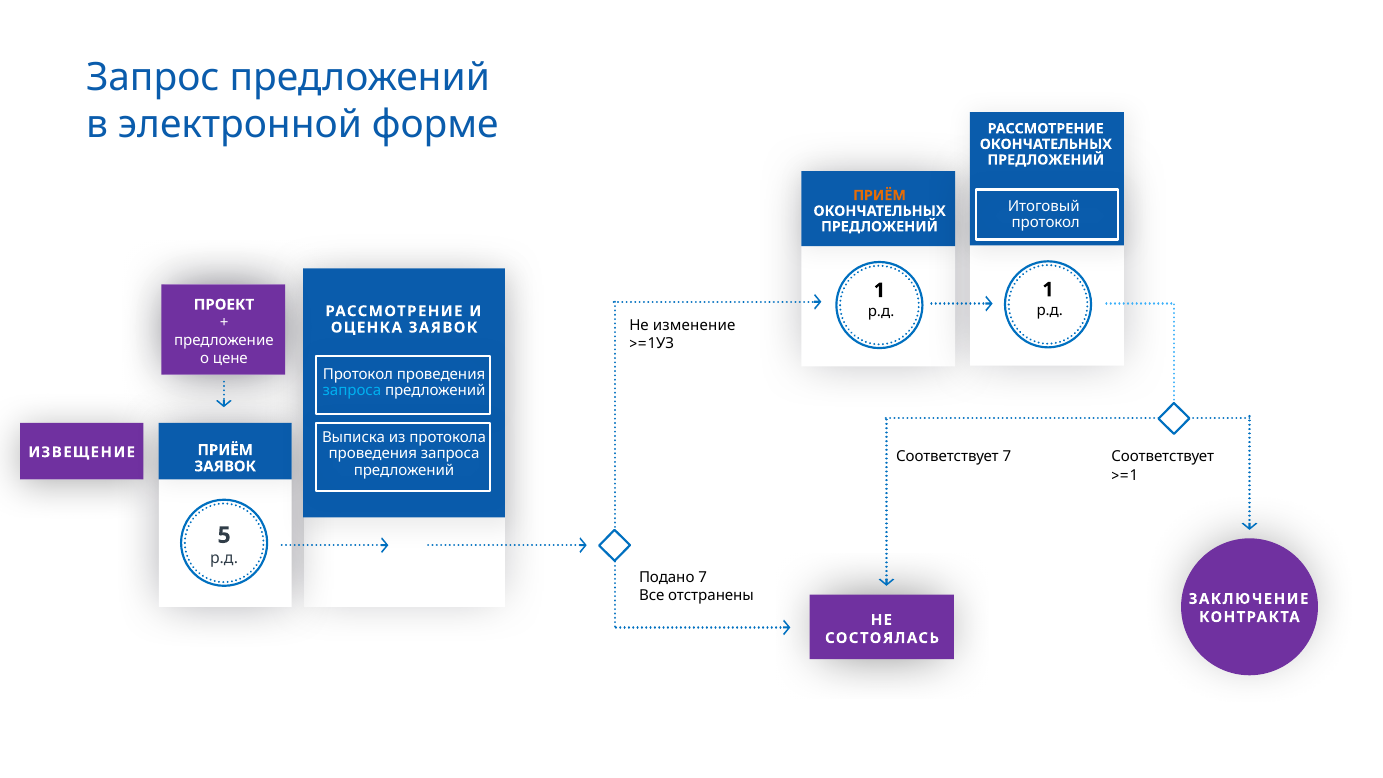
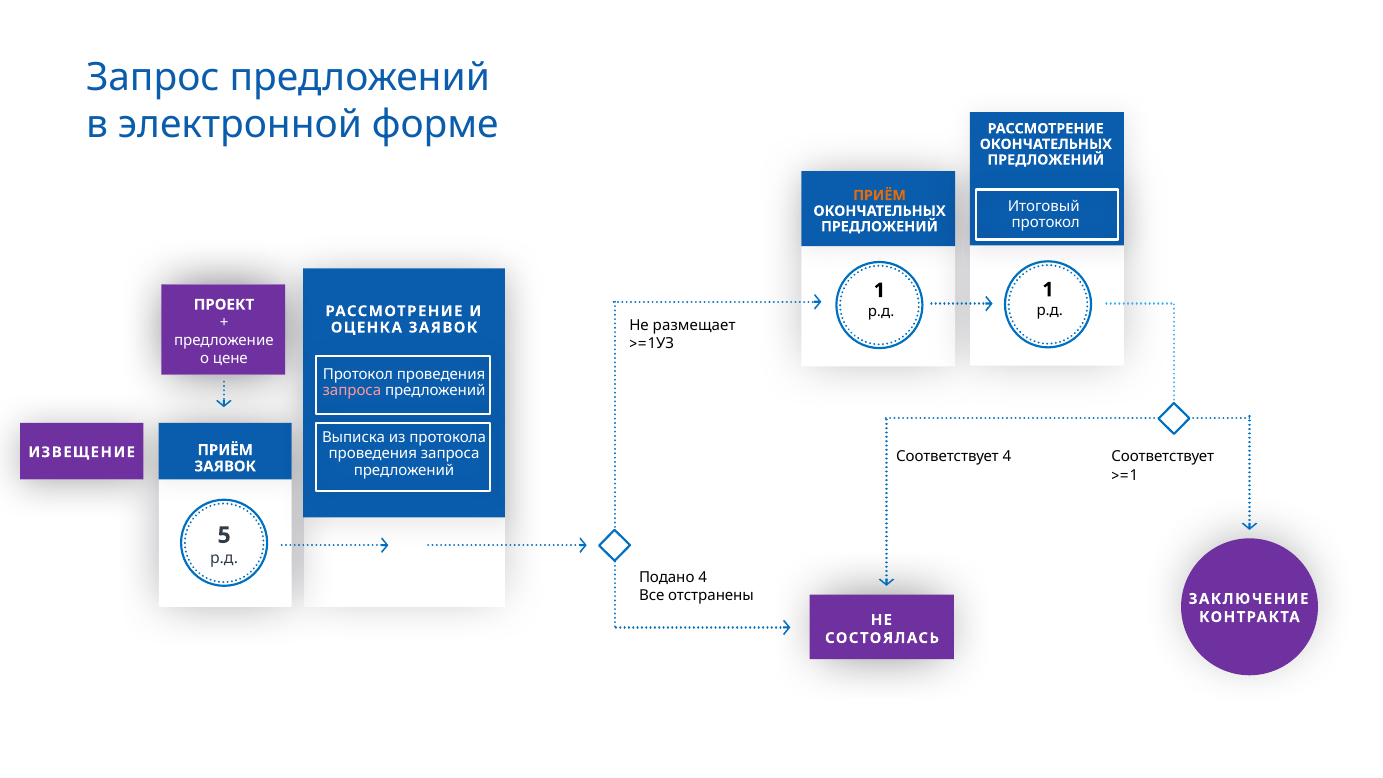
изменение: изменение -> размещает
запроса at (352, 391) colour: light blue -> pink
Соответствует 7: 7 -> 4
Подано 7: 7 -> 4
